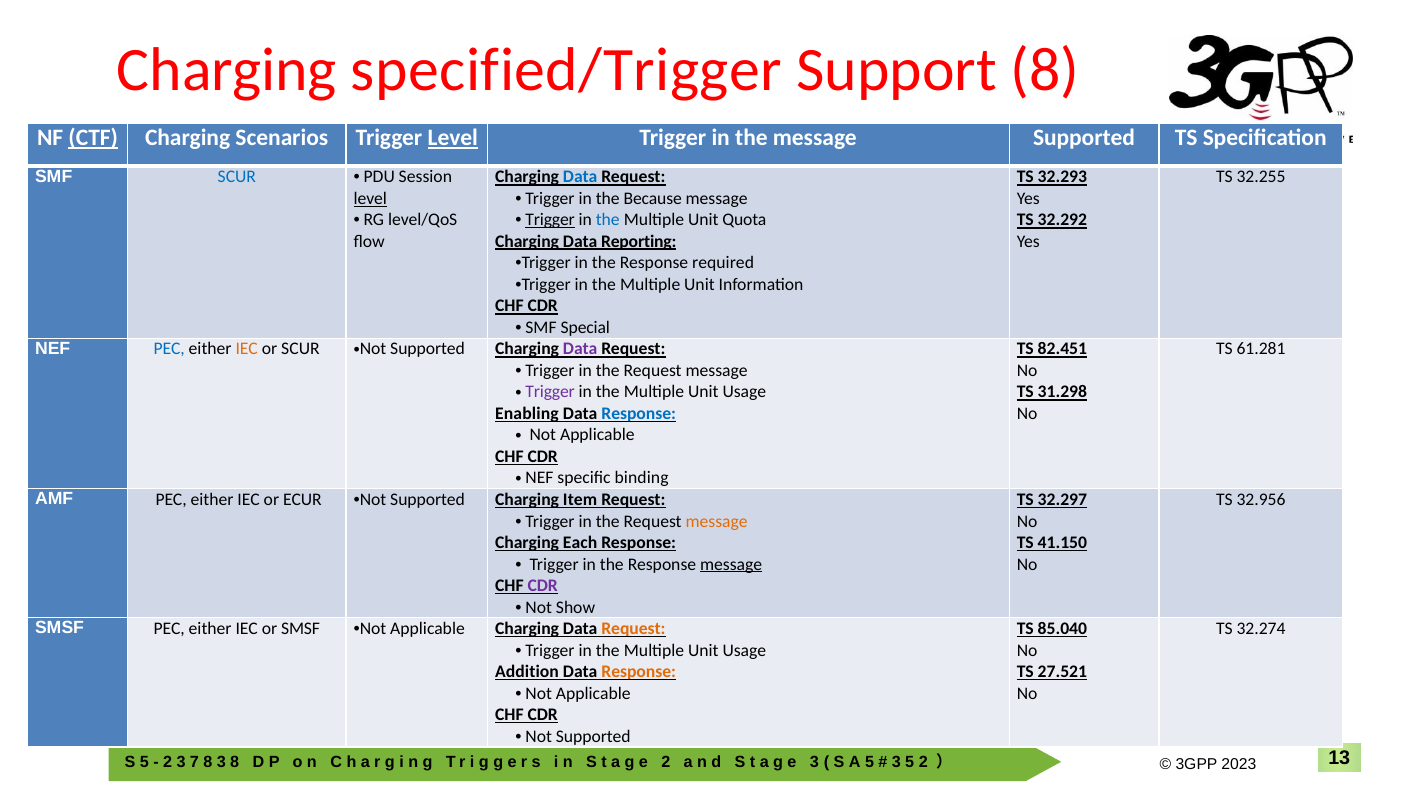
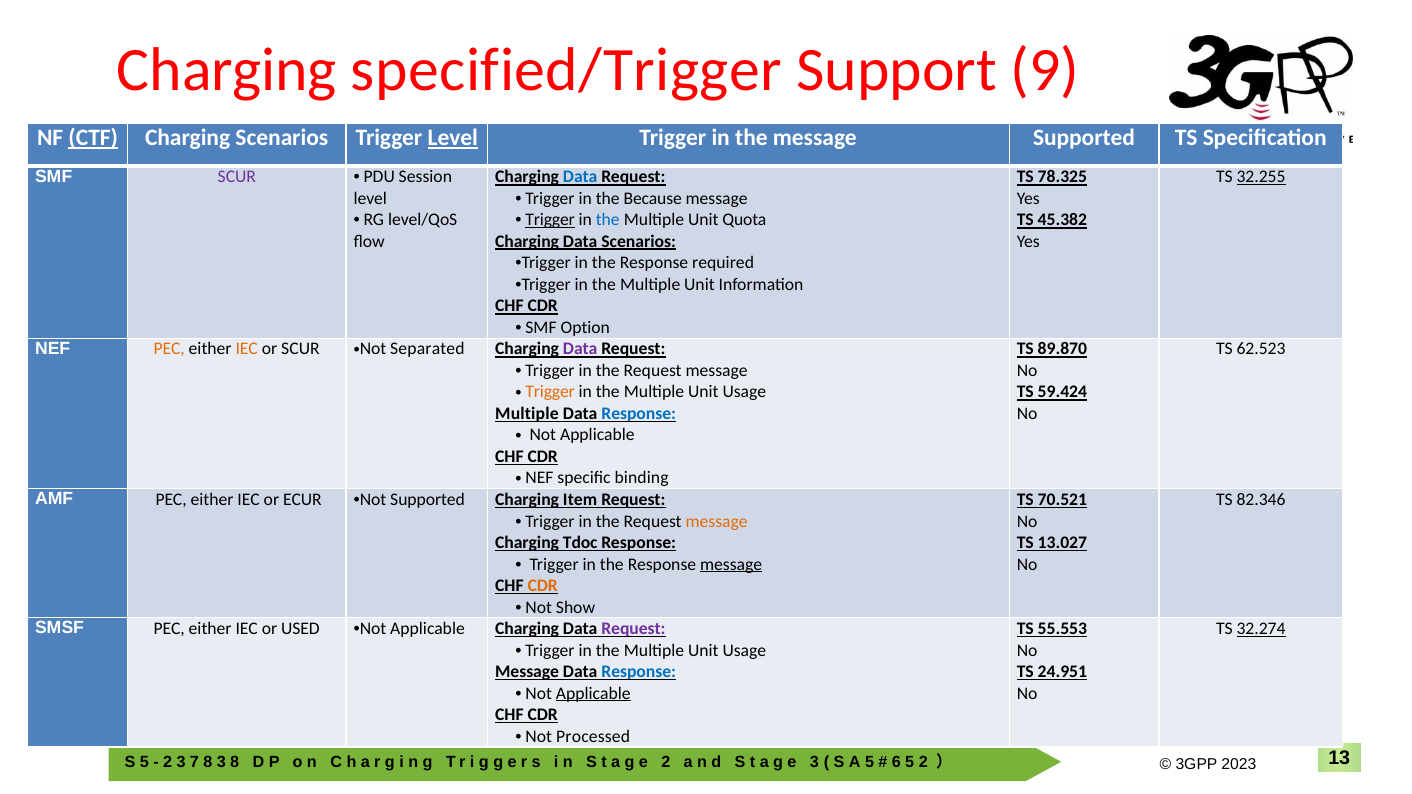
Support 8: 8 -> 9
SCUR at (237, 177) colour: blue -> purple
32.293: 32.293 -> 78.325
32.255 underline: none -> present
level at (370, 199) underline: present -> none
32.292: 32.292 -> 45.382
Data Reporting: Reporting -> Scenarios
Special: Special -> Option
PEC at (169, 349) colour: blue -> orange
Supported at (428, 349): Supported -> Separated
82.451: 82.451 -> 89.870
61.281: 61.281 -> 62.523
Trigger at (550, 392) colour: purple -> orange
31.298: 31.298 -> 59.424
Enabling at (527, 414): Enabling -> Multiple
32.297: 32.297 -> 70.521
32.956: 32.956 -> 82.346
Each: Each -> Tdoc
41.150: 41.150 -> 13.027
CDR at (543, 586) colour: purple -> orange
or SMSF: SMSF -> USED
Request at (633, 629) colour: orange -> purple
85.040: 85.040 -> 55.553
32.274 underline: none -> present
Addition at (527, 672): Addition -> Message
Response at (639, 672) colour: orange -> blue
27.521: 27.521 -> 24.951
Applicable at (593, 694) underline: none -> present
Supported at (593, 737): Supported -> Processed
3 at (896, 763): 3 -> 6
